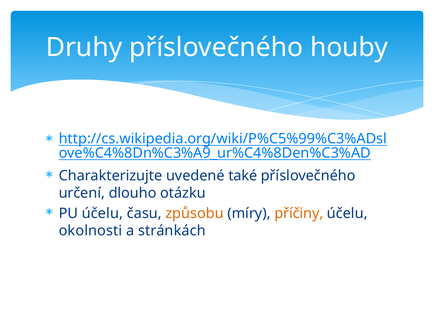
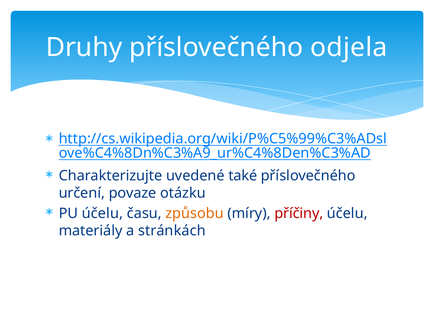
houby: houby -> odjela
dlouho: dlouho -> povaze
příčiny colour: orange -> red
okolnosti: okolnosti -> materiály
